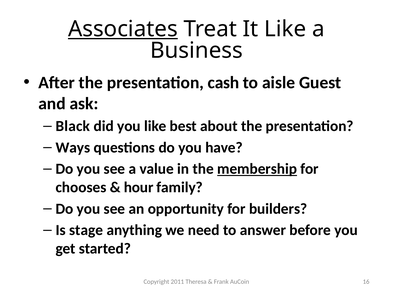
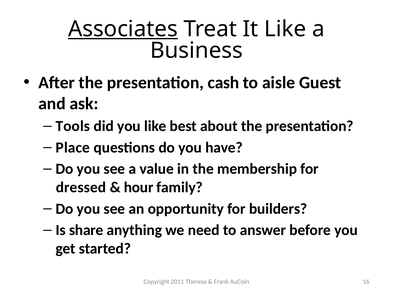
Black: Black -> Tools
Ways: Ways -> Place
membership underline: present -> none
chooses: chooses -> dressed
stage: stage -> share
